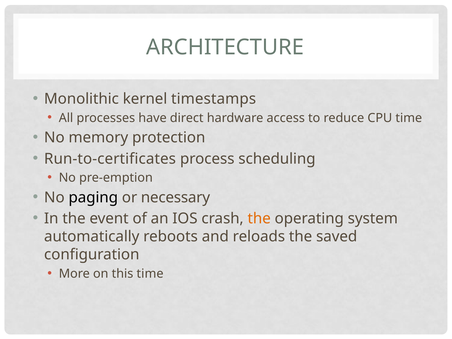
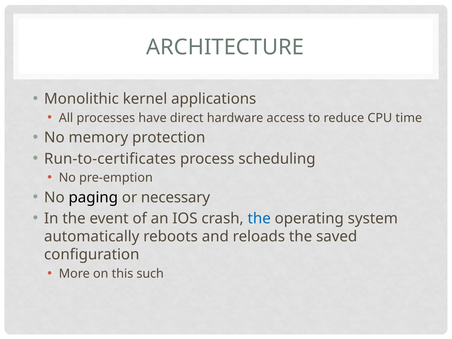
timestamps: timestamps -> applications
the at (259, 218) colour: orange -> blue
this time: time -> such
